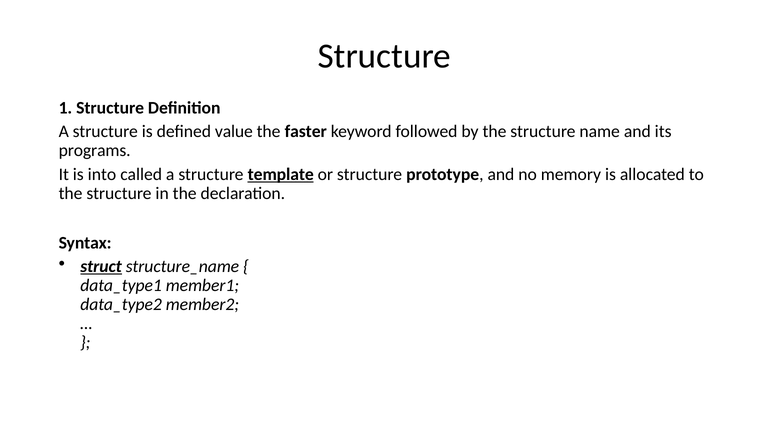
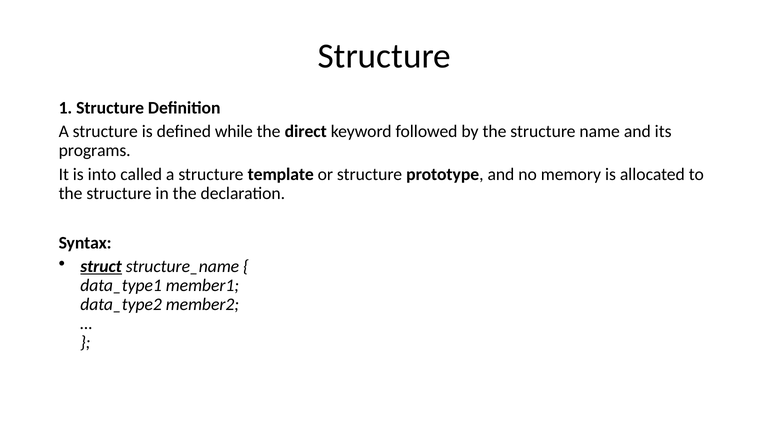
value: value -> while
faster: faster -> direct
template underline: present -> none
